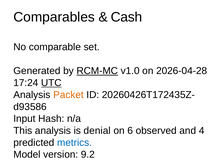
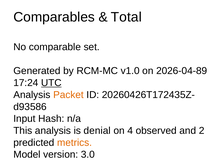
Cash: Cash -> Total
RCM-MC underline: present -> none
2026-04-28: 2026-04-28 -> 2026-04-89
6: 6 -> 4
4: 4 -> 2
metrics colour: blue -> orange
9.2: 9.2 -> 3.0
